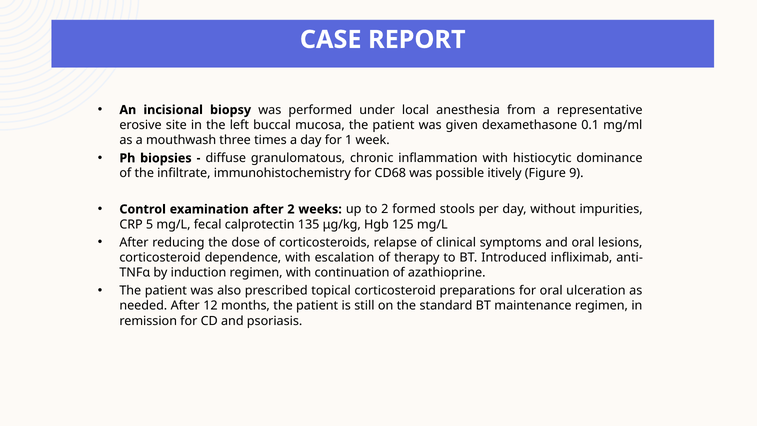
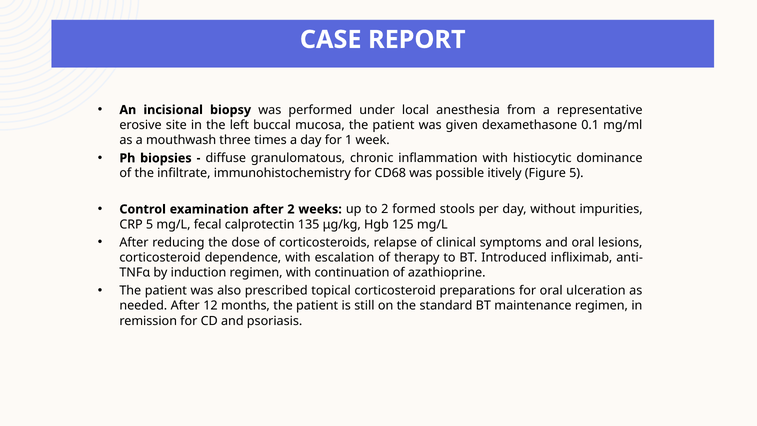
Figure 9: 9 -> 5
